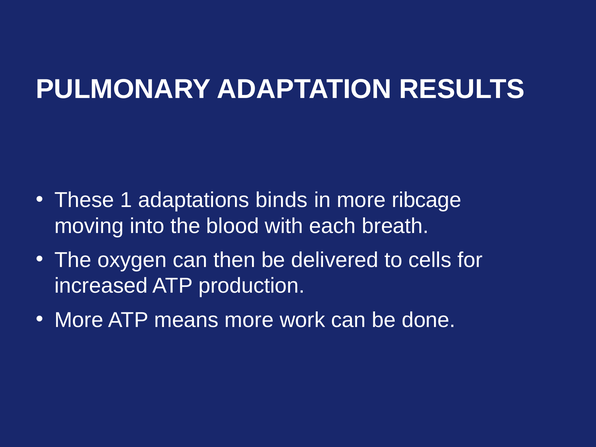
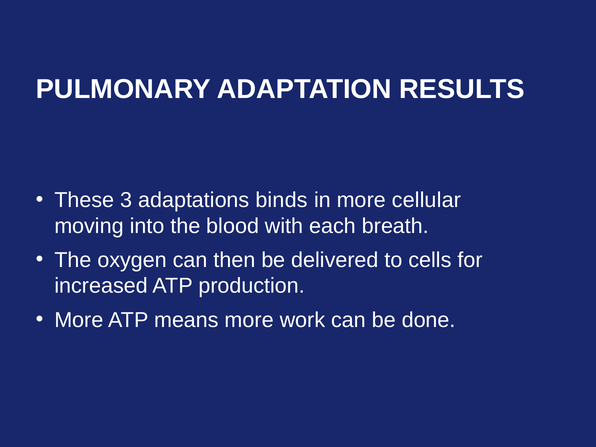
1: 1 -> 3
ribcage: ribcage -> cellular
